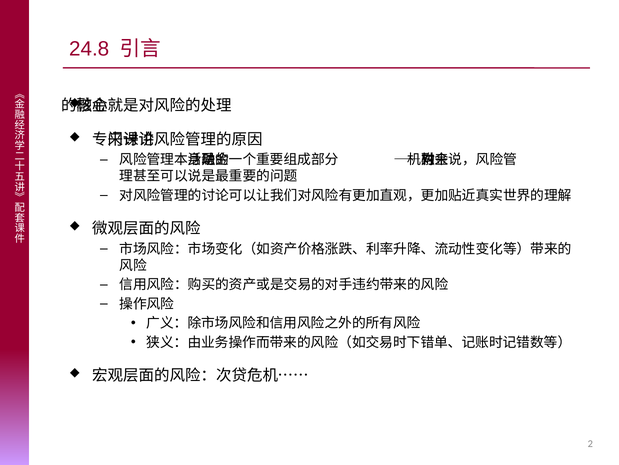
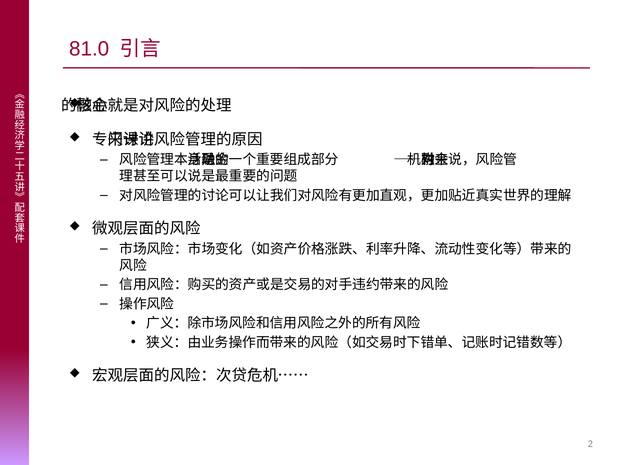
24.8: 24.8 -> 81.0
